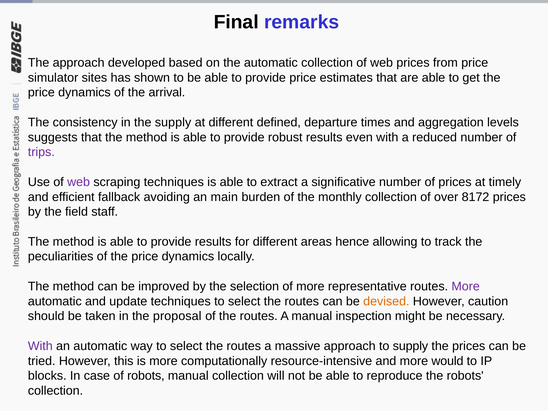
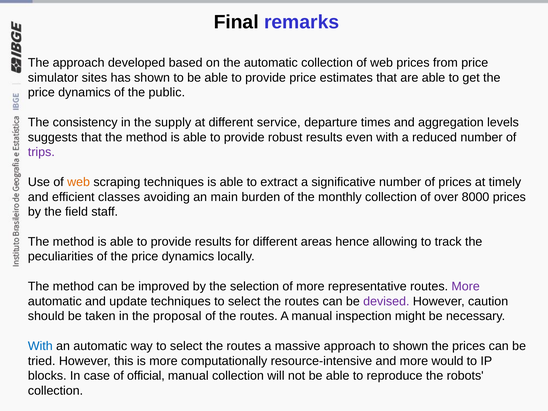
arrival: arrival -> public
defined: defined -> service
web at (79, 182) colour: purple -> orange
fallback: fallback -> classes
8172: 8172 -> 8000
devised colour: orange -> purple
With at (40, 346) colour: purple -> blue
to supply: supply -> shown
of robots: robots -> official
